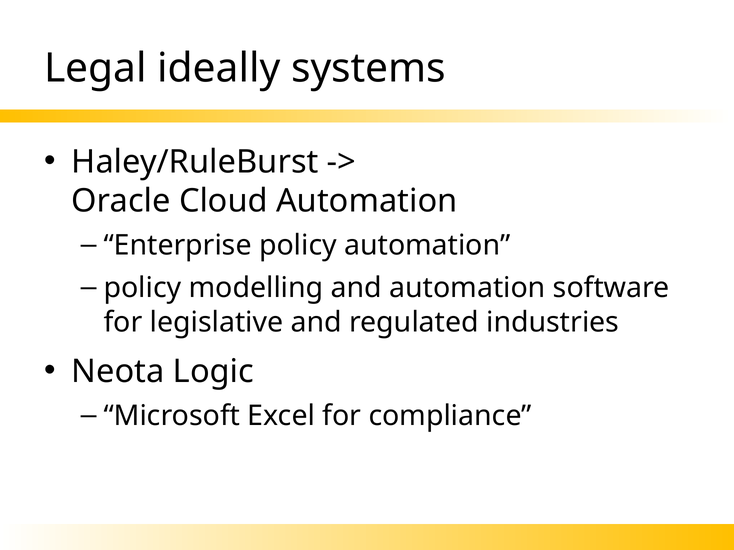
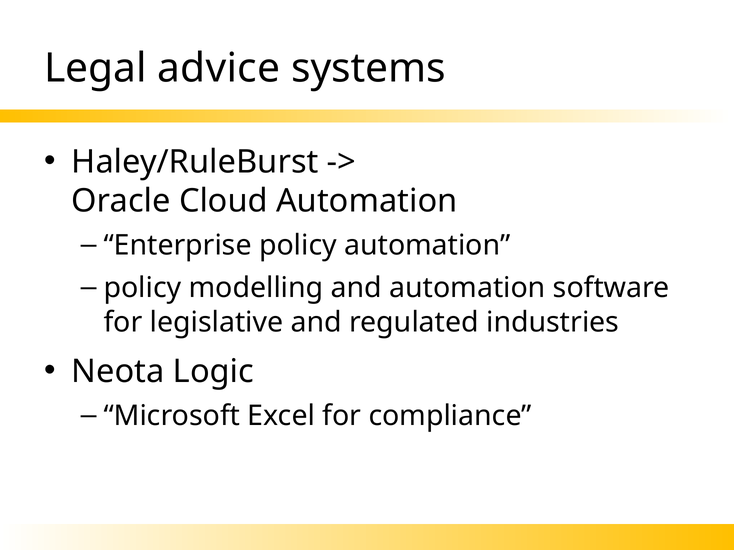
ideally: ideally -> advice
